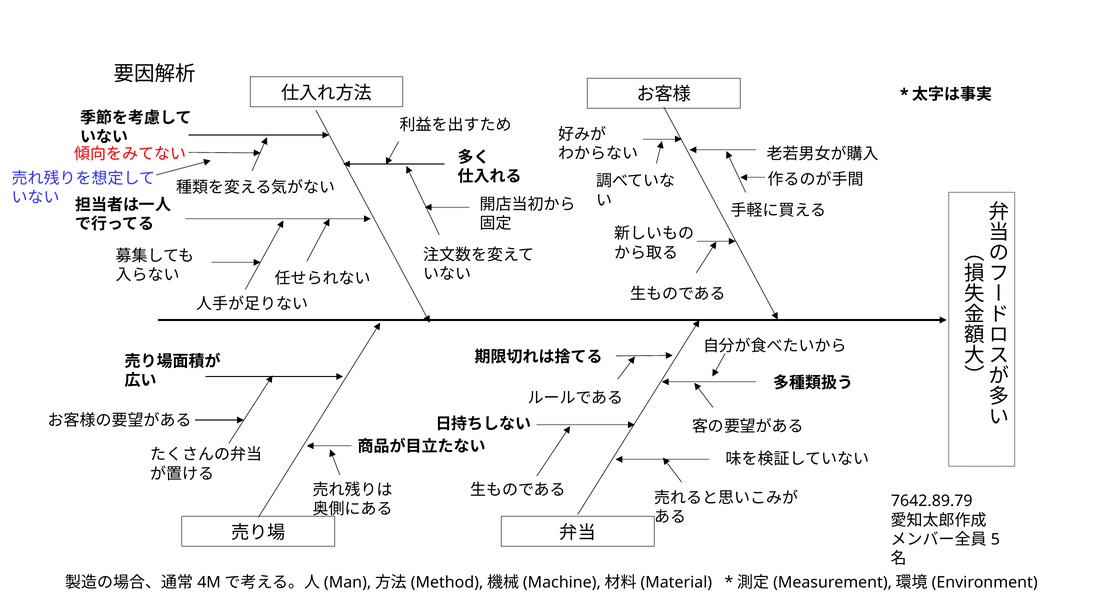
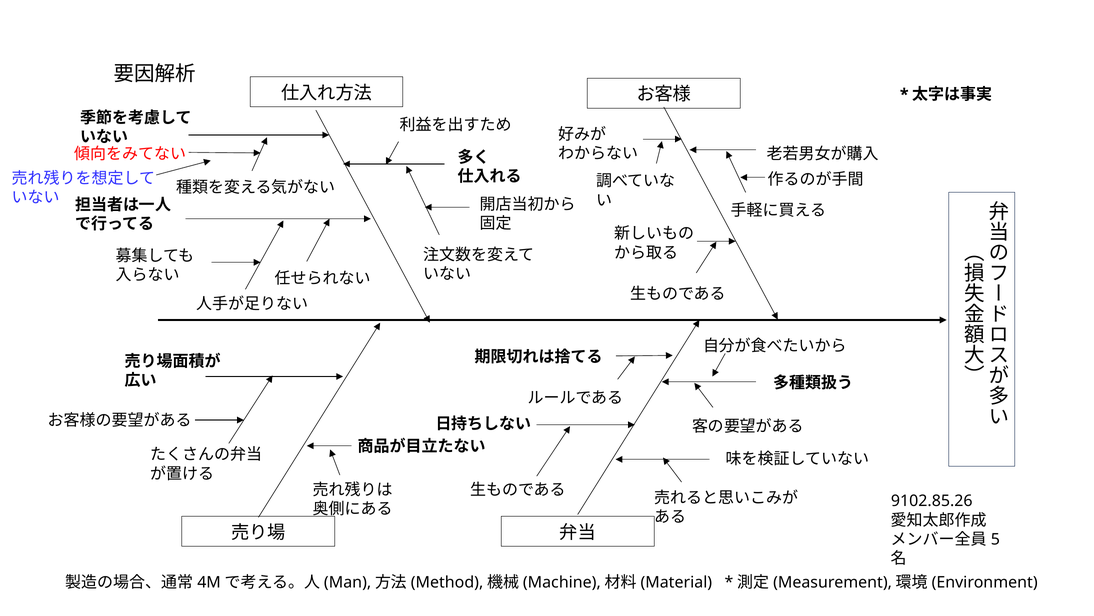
7642.89.79: 7642.89.79 -> 9102.85.26
